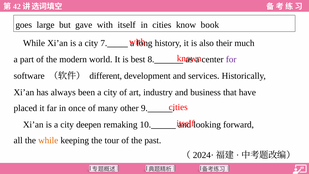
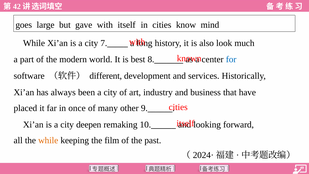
book: book -> mind
their: their -> look
for colour: purple -> blue
tour: tour -> film
